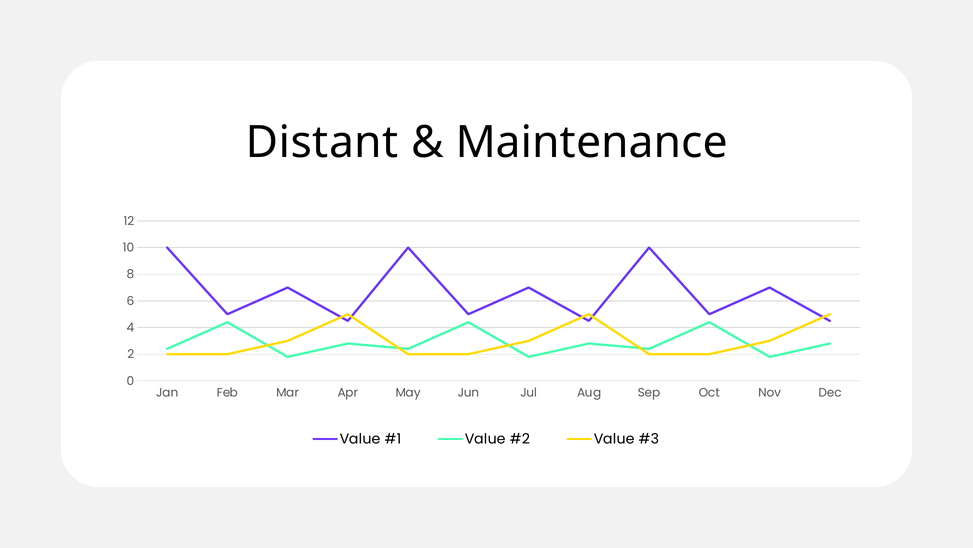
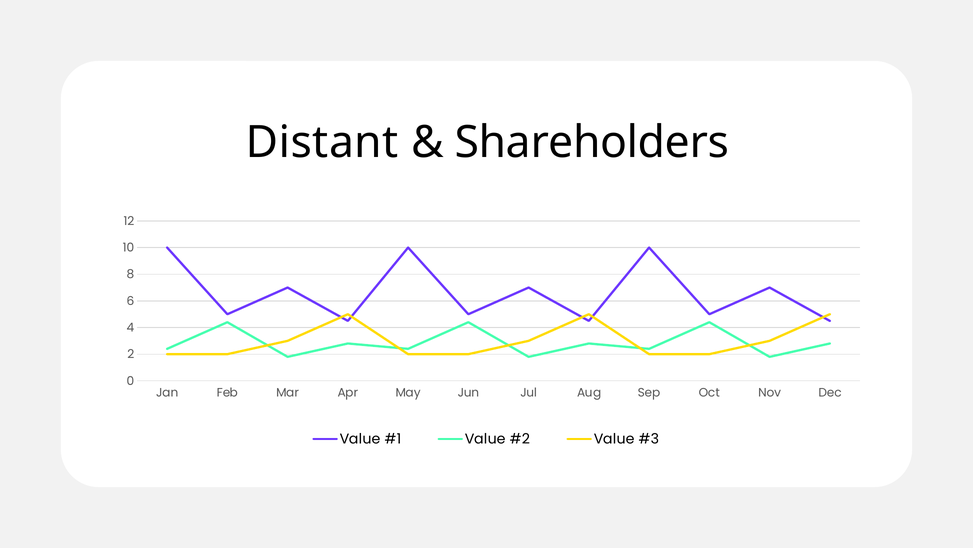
Maintenance: Maintenance -> Shareholders
